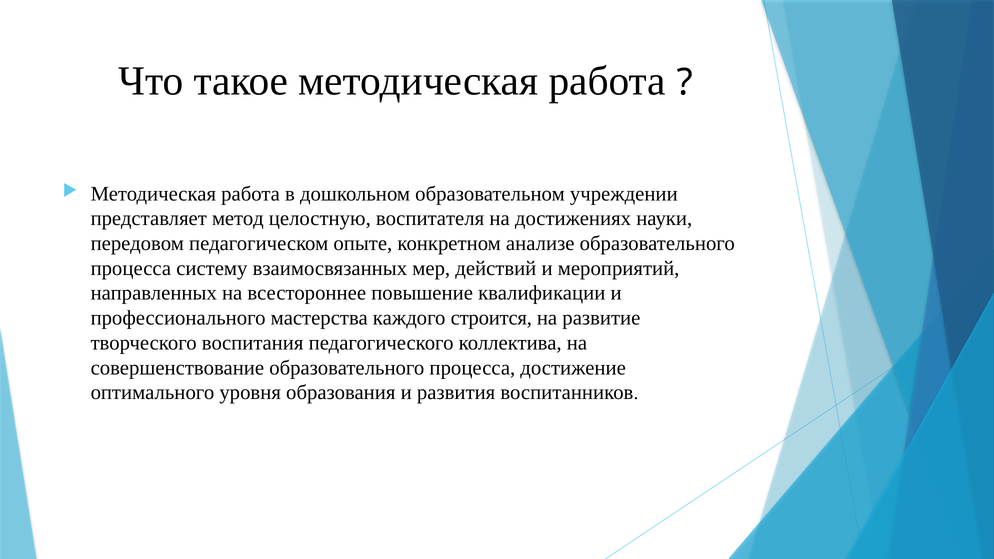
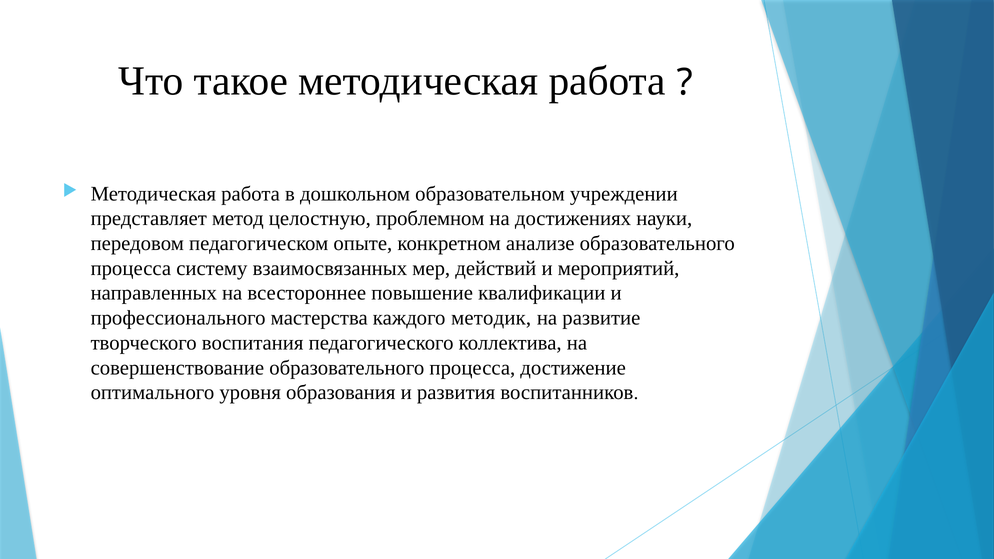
воспитателя: воспитателя -> проблемном
строится: строится -> методик
